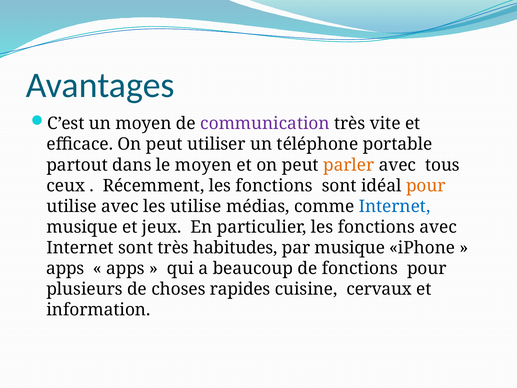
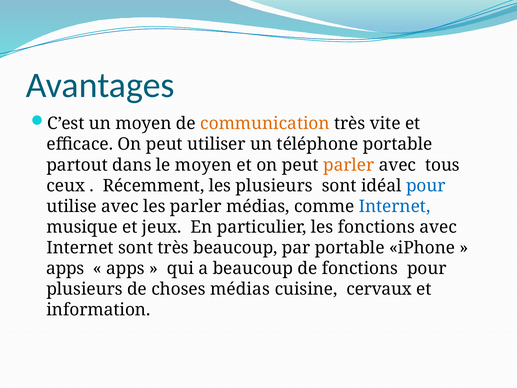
communication colour: purple -> orange
Récemment les fonctions: fonctions -> plusieurs
pour at (426, 186) colour: orange -> blue
les utilise: utilise -> parler
très habitudes: habitudes -> beaucoup
par musique: musique -> portable
choses rapides: rapides -> médias
